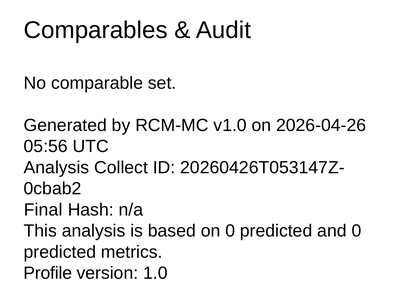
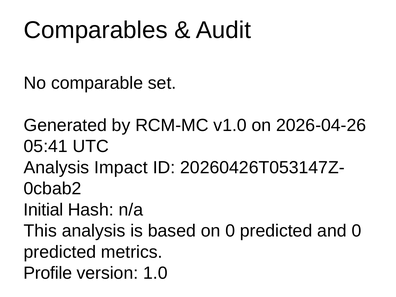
05:56: 05:56 -> 05:41
Collect: Collect -> Impact
Final: Final -> Initial
